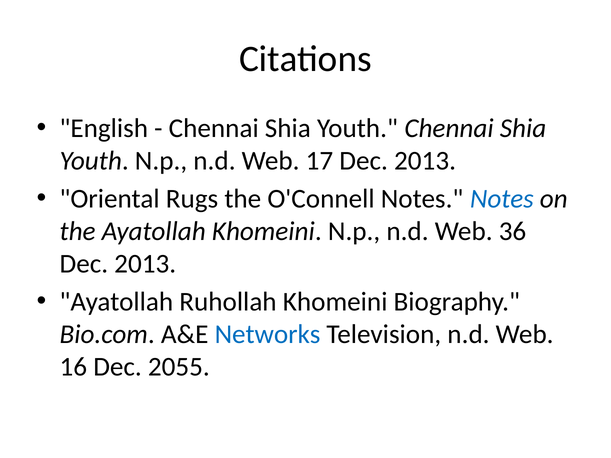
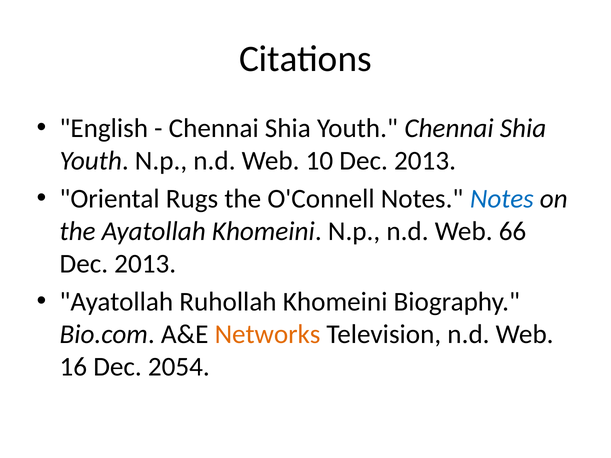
17: 17 -> 10
36: 36 -> 66
Networks colour: blue -> orange
2055: 2055 -> 2054
